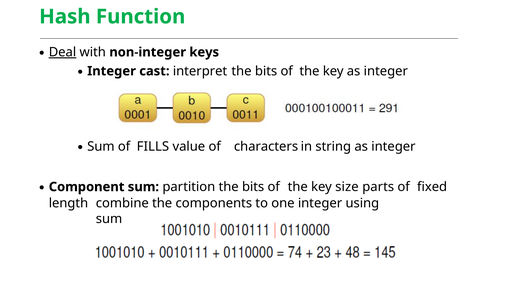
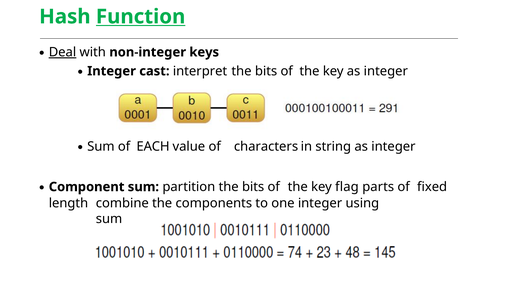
Function underline: none -> present
FILLS: FILLS -> EACH
size: size -> flag
